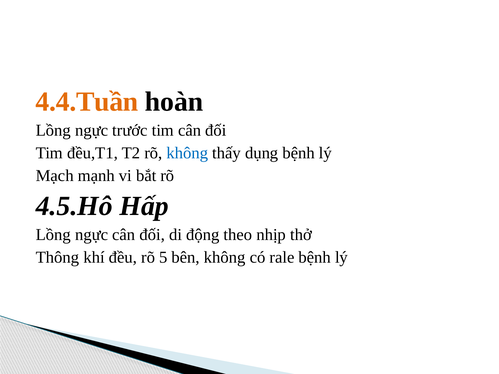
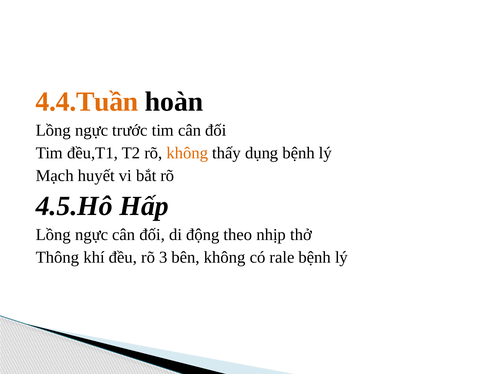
không at (187, 153) colour: blue -> orange
mạnh: mạnh -> huyết
5: 5 -> 3
